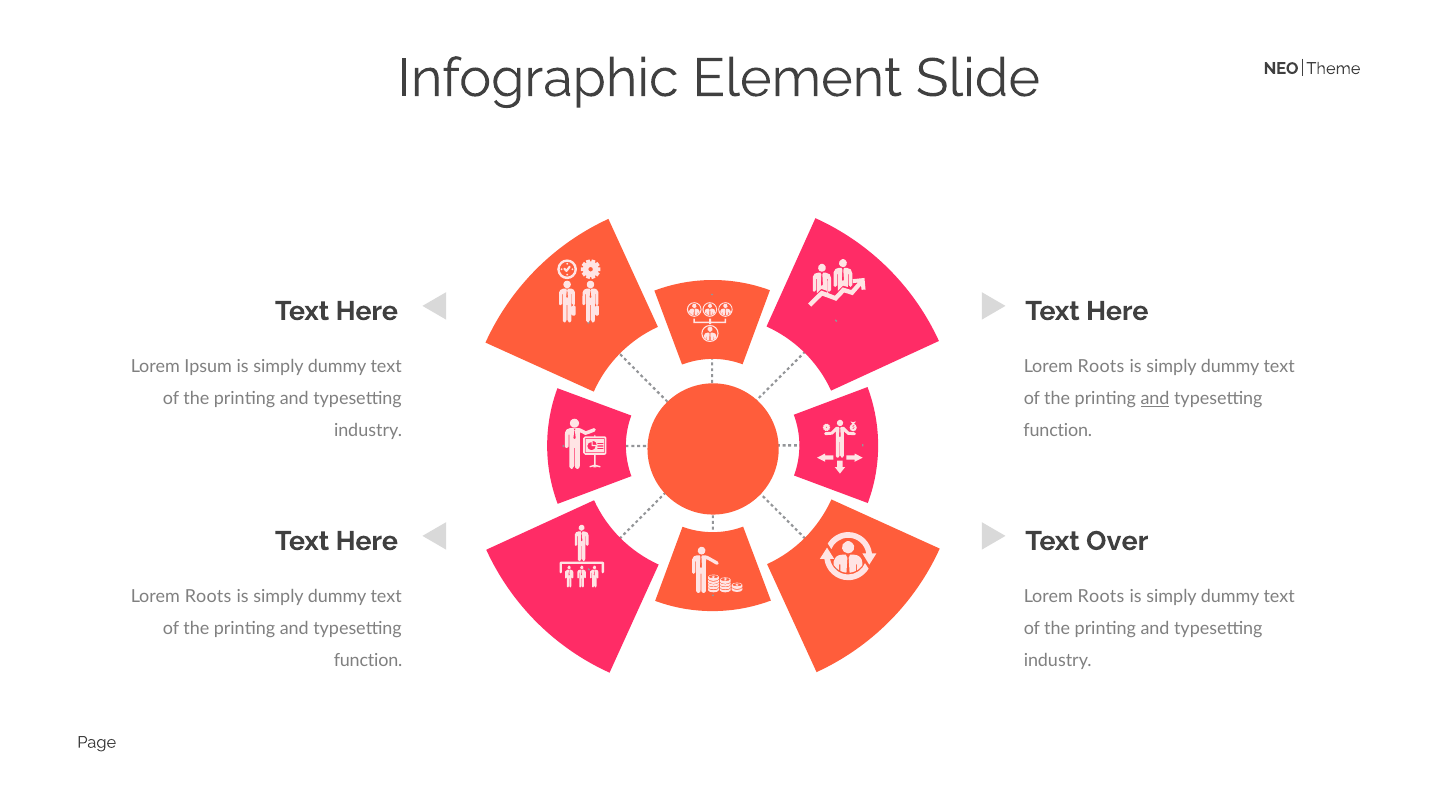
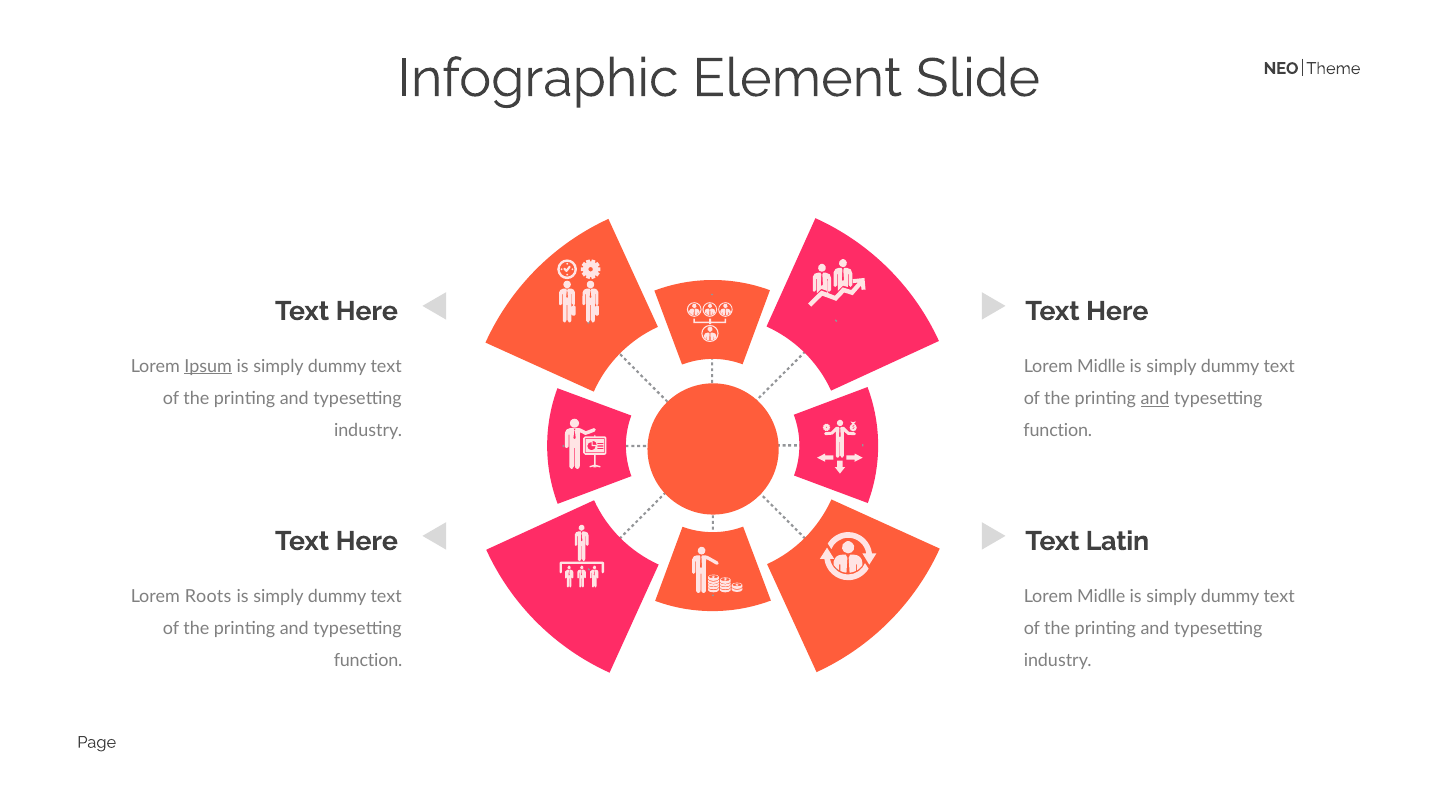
Ipsum underline: none -> present
Roots at (1101, 366): Roots -> Midlle
Over: Over -> Latin
Roots at (1101, 596): Roots -> Midlle
